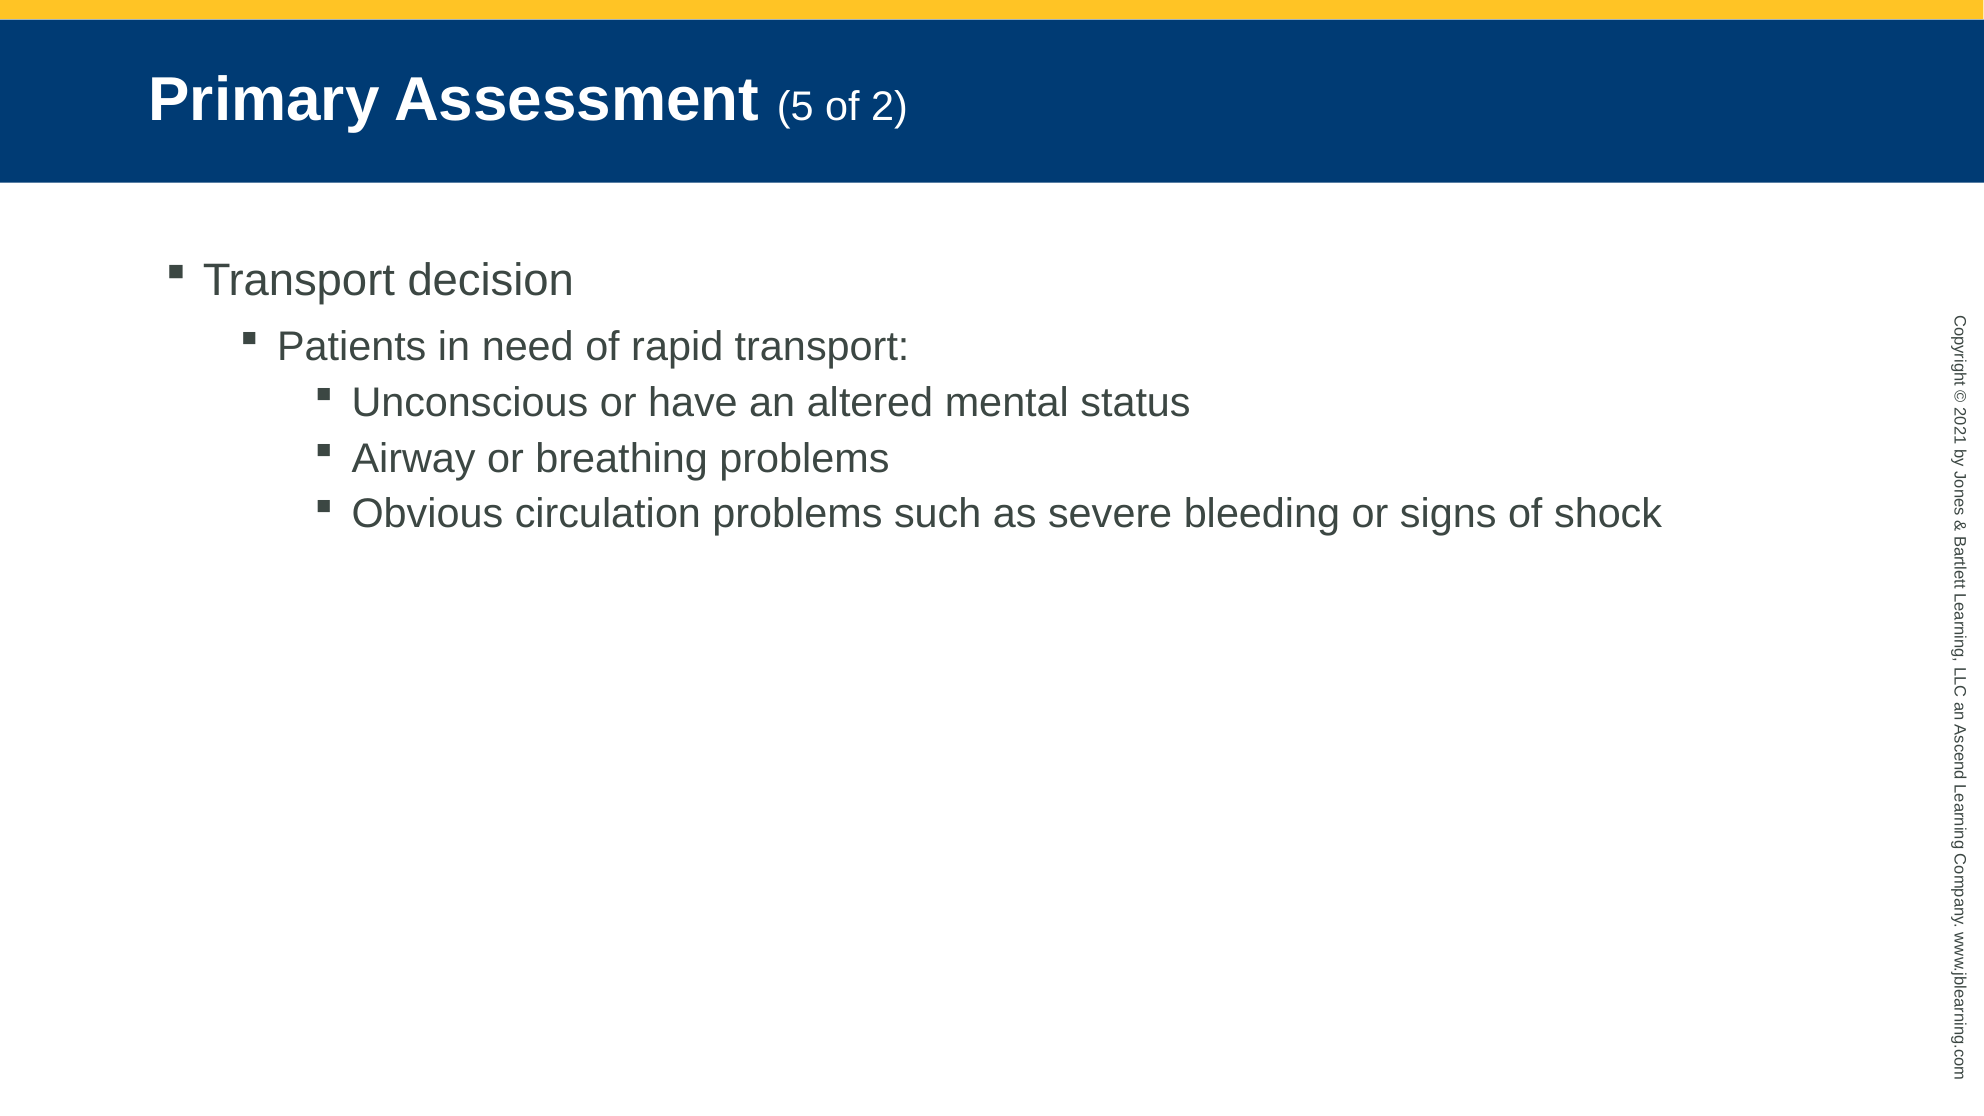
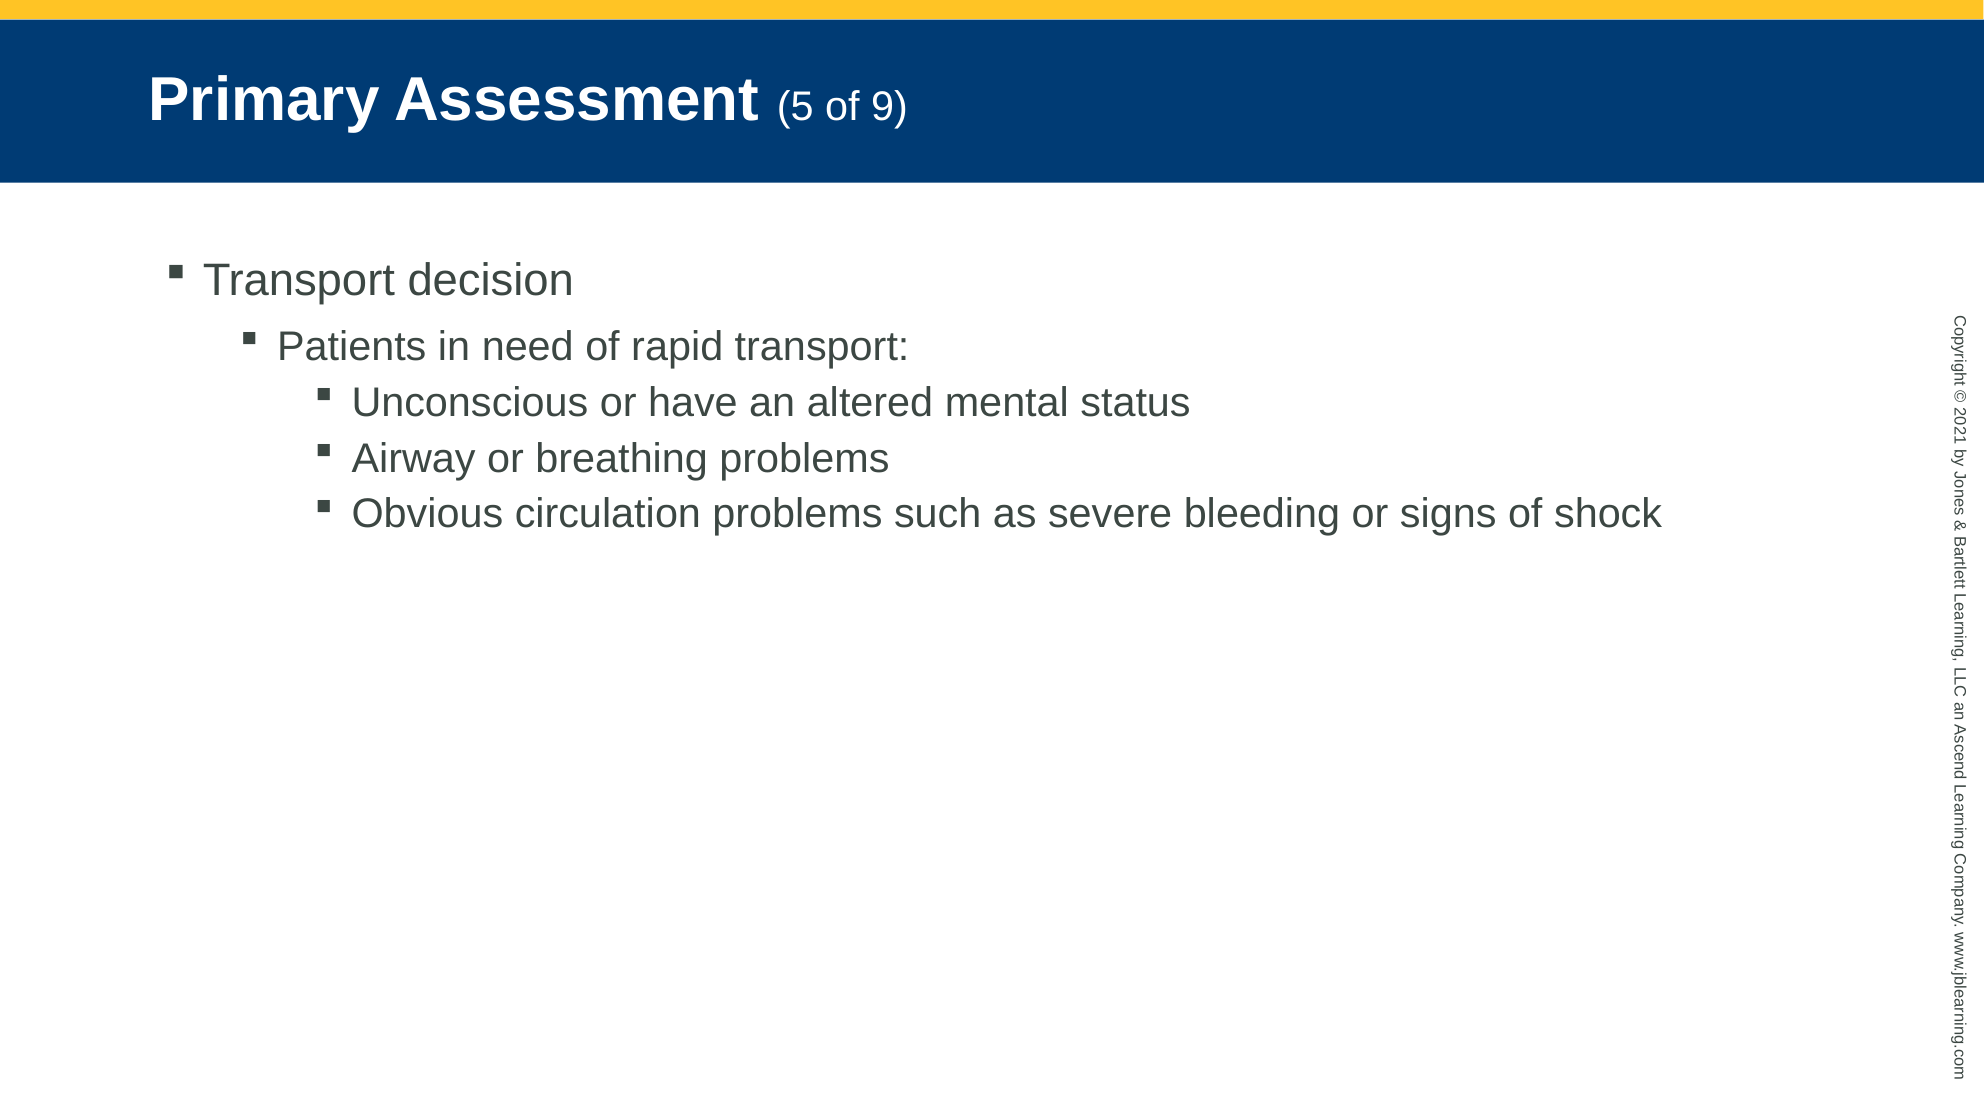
of 2: 2 -> 9
